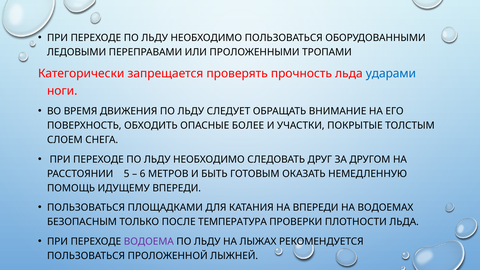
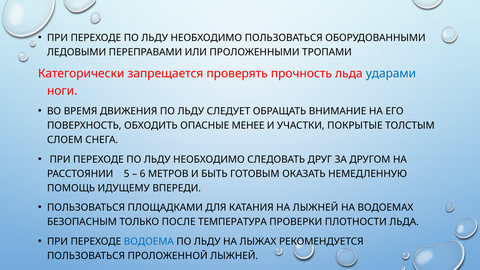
БОЛЕЕ: БОЛЕЕ -> МЕНЕЕ
НА ВПЕРЕДИ: ВПЕРЕДИ -> ЛЫЖНЕЙ
ВОДОЕМА colour: purple -> blue
